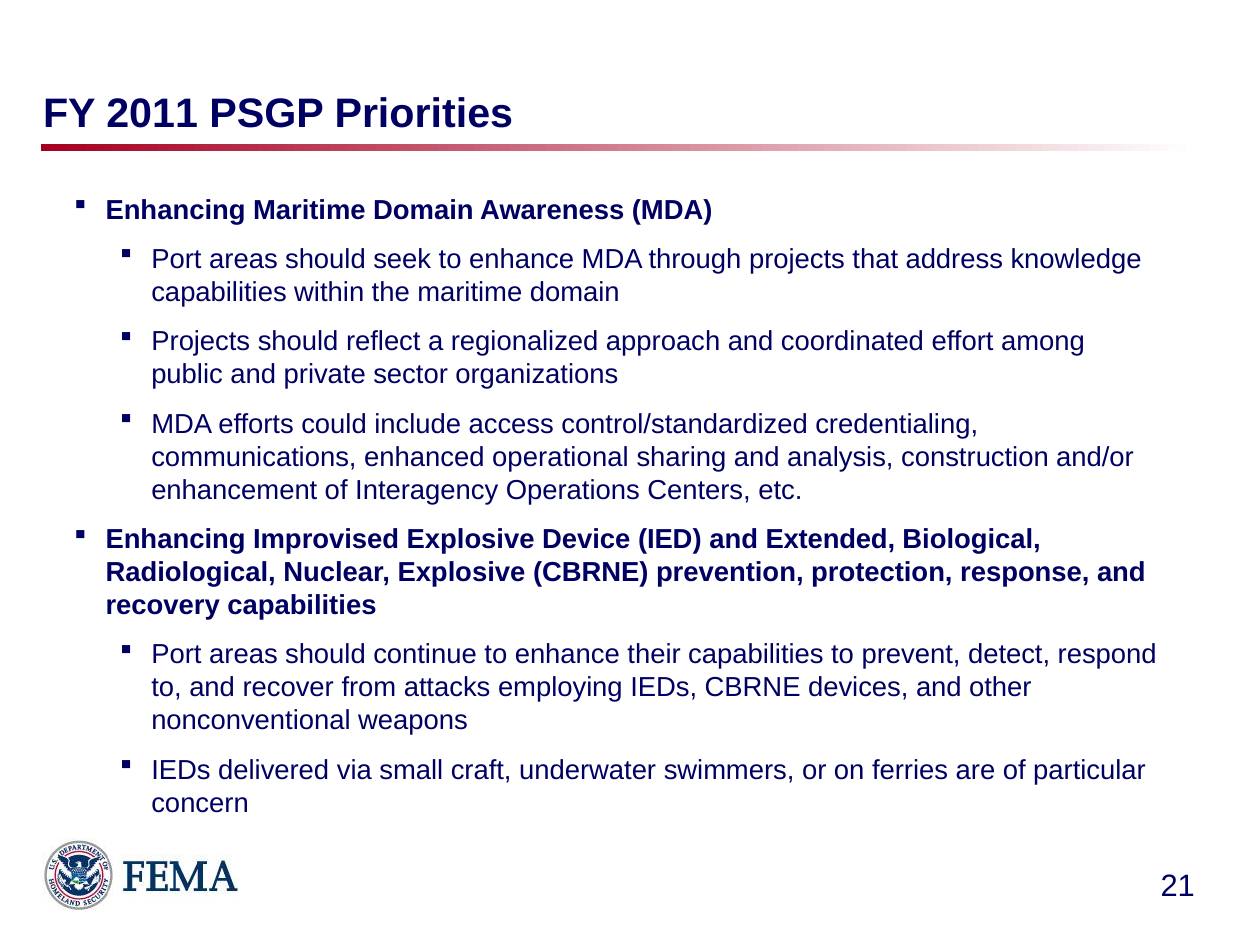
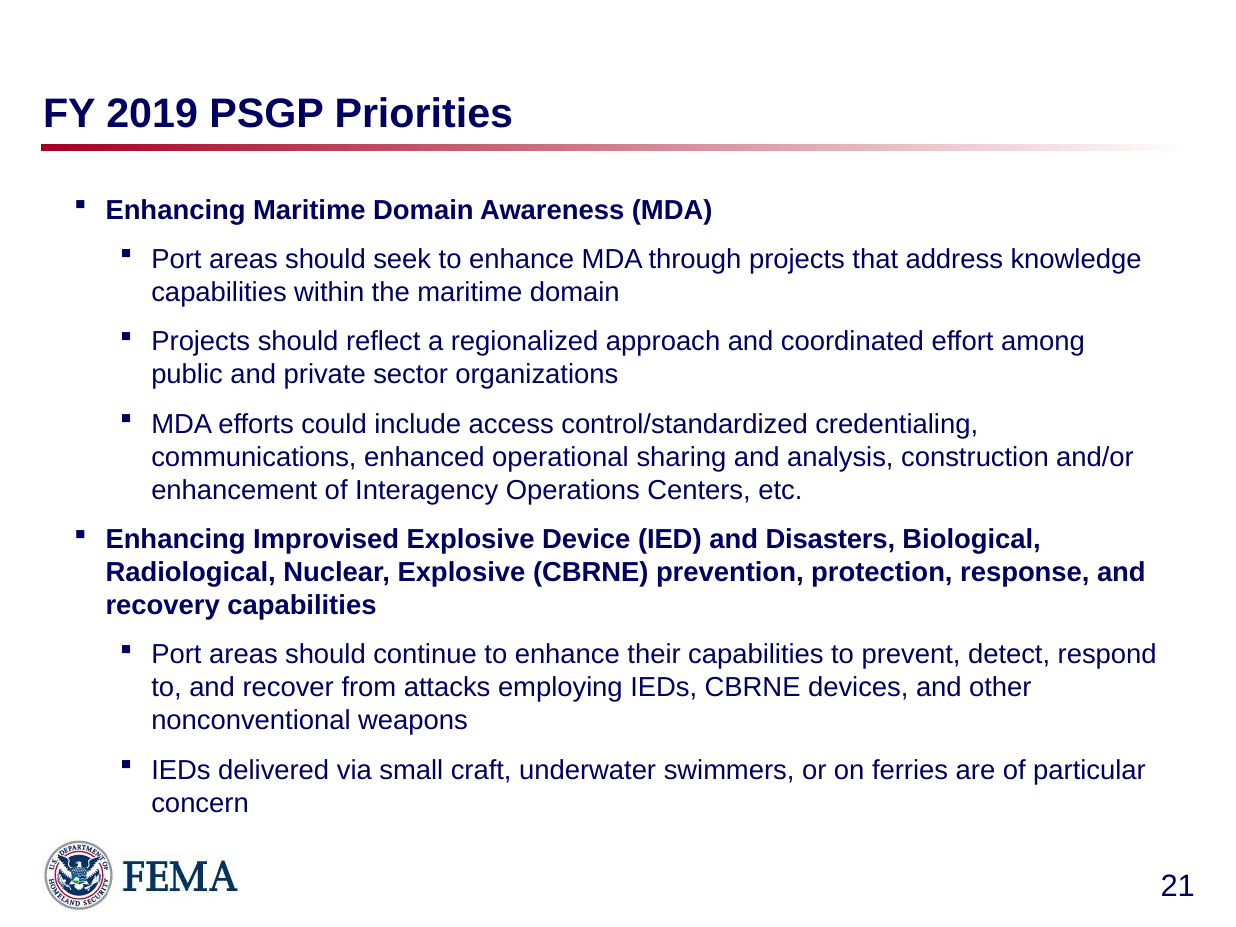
2011: 2011 -> 2019
Extended: Extended -> Disasters
